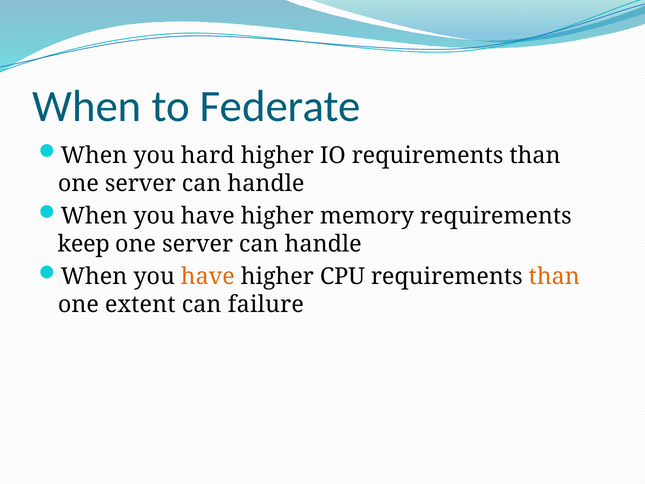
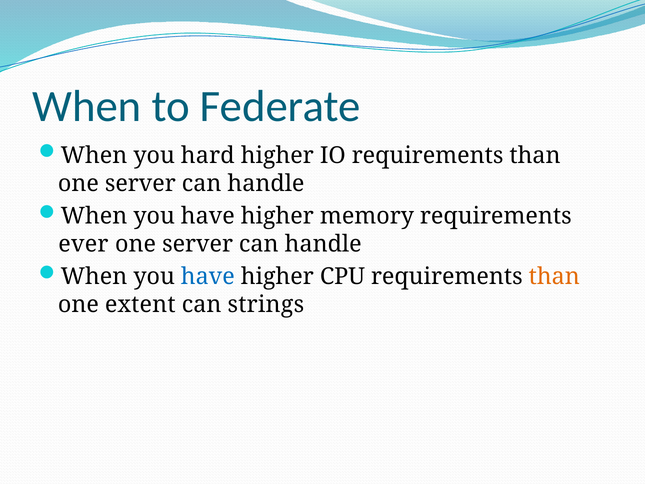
keep: keep -> ever
have at (208, 276) colour: orange -> blue
failure: failure -> strings
